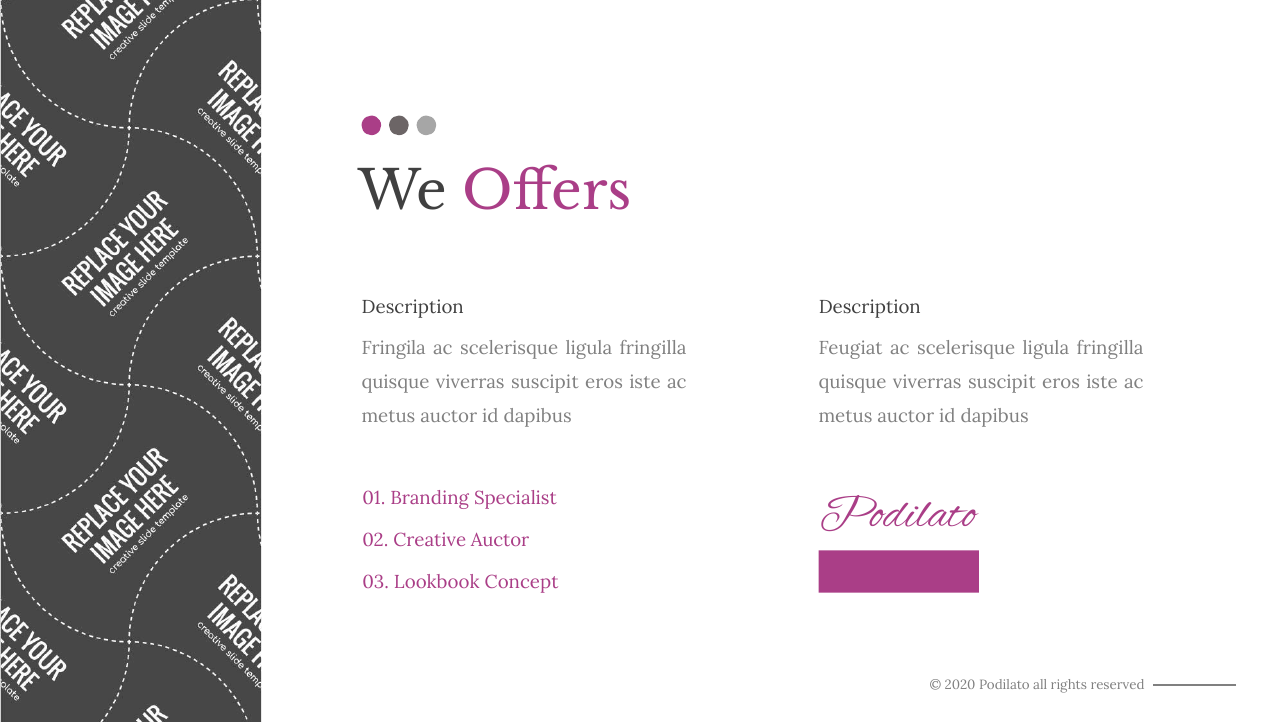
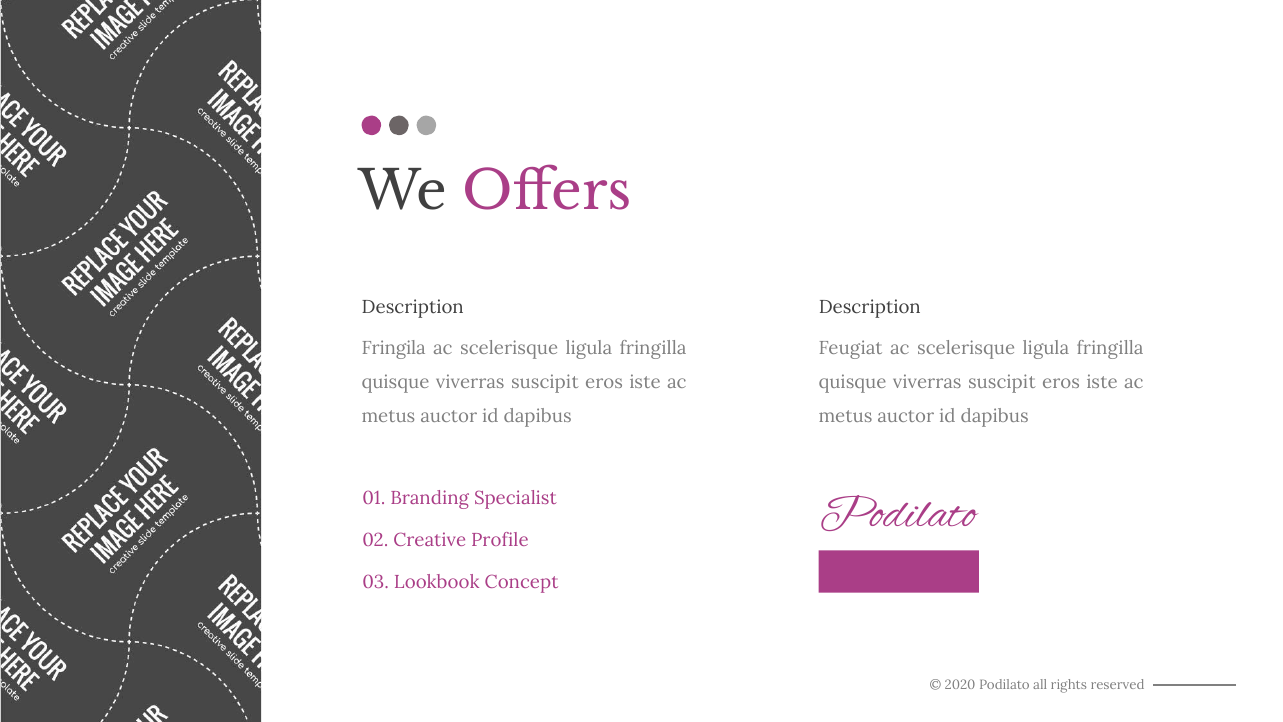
Creative Auctor: Auctor -> Profile
